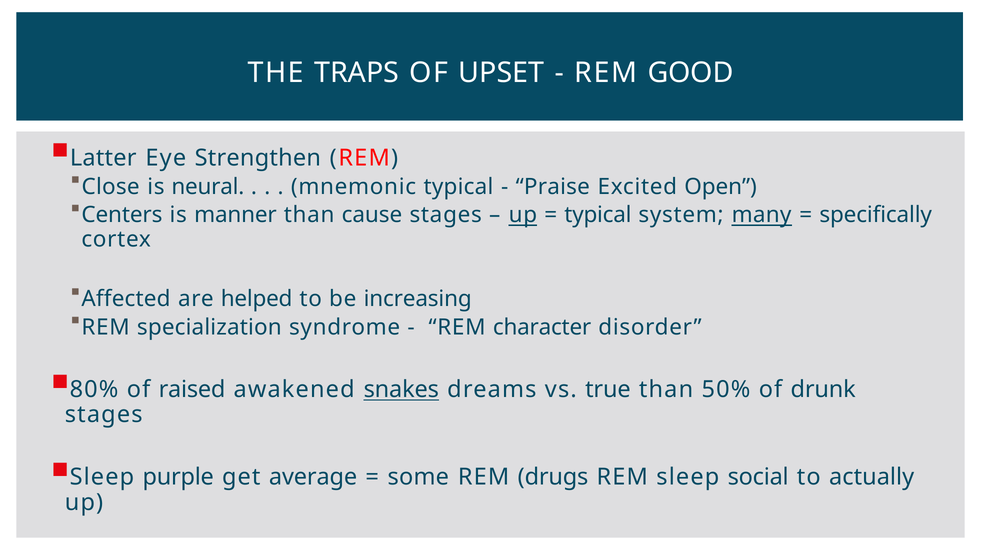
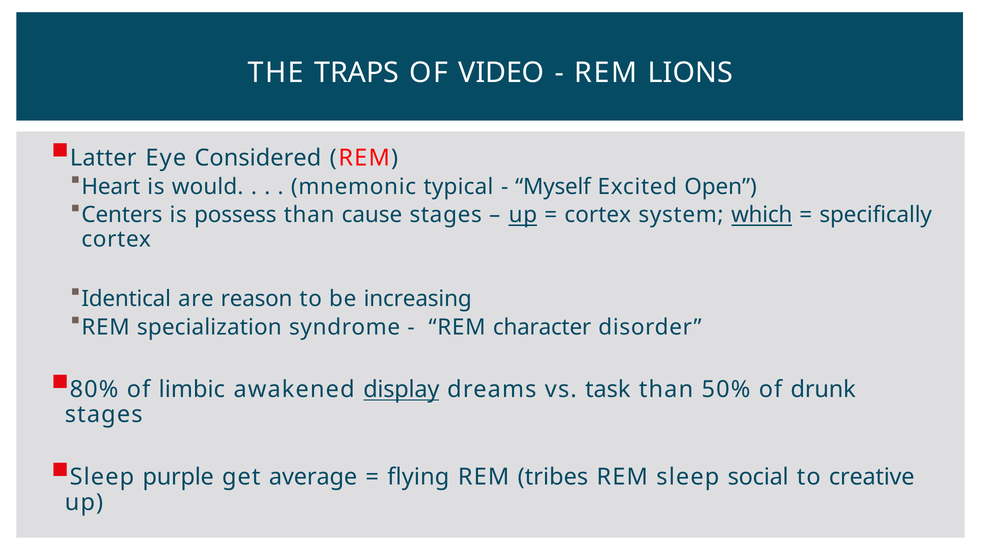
UPSET: UPSET -> VIDEO
GOOD: GOOD -> LIONS
Strengthen: Strengthen -> Considered
Close: Close -> Heart
neural: neural -> would
Praise: Praise -> Myself
manner: manner -> possess
typical at (598, 215): typical -> cortex
many: many -> which
Affected: Affected -> Identical
helped: helped -> reason
raised: raised -> limbic
snakes: snakes -> display
true: true -> task
some: some -> flying
drugs: drugs -> tribes
actually: actually -> creative
